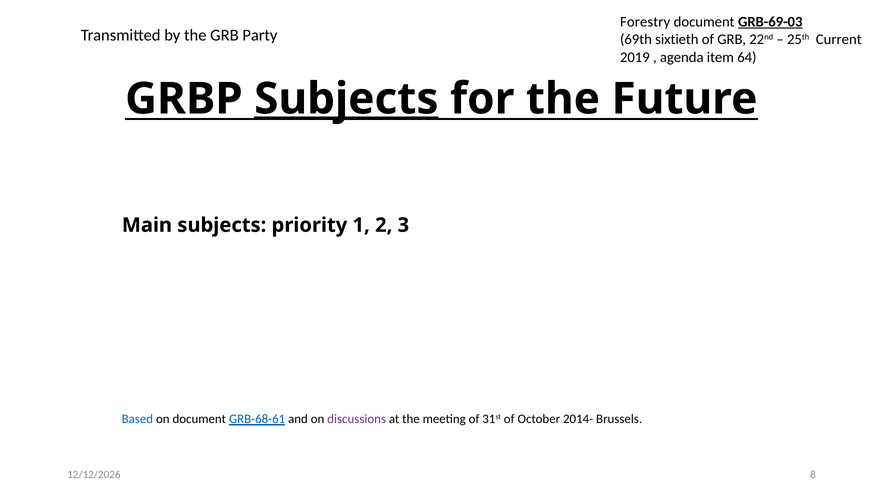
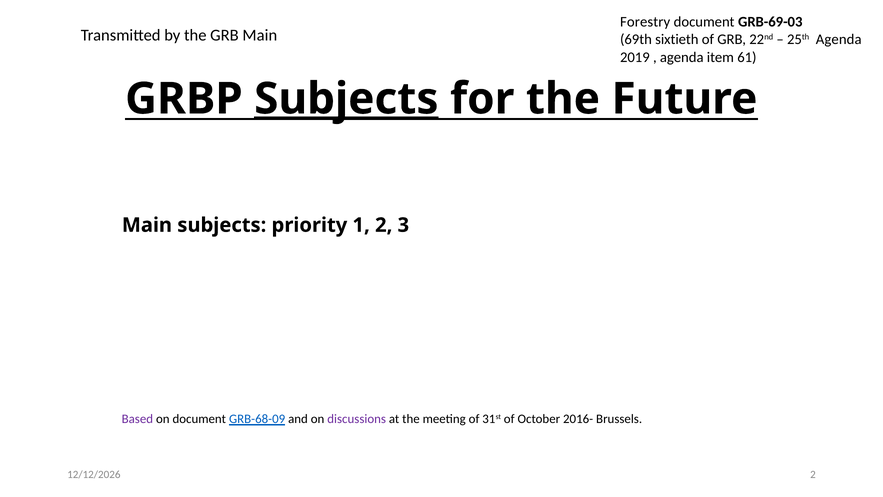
GRB-69-03 underline: present -> none
GRB Party: Party -> Main
25th Current: Current -> Agenda
64: 64 -> 61
Based colour: blue -> purple
GRB-68-61: GRB-68-61 -> GRB-68-09
2014-: 2014- -> 2016-
8 at (813, 474): 8 -> 2
